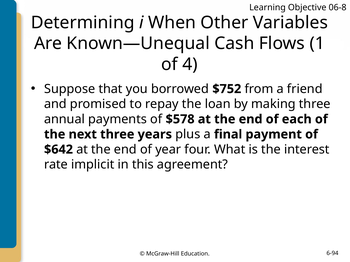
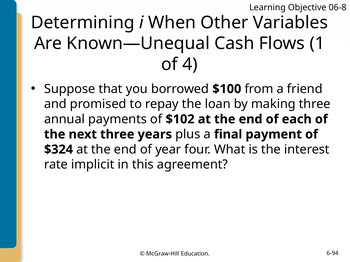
$752: $752 -> $100
$578: $578 -> $102
$642: $642 -> $324
